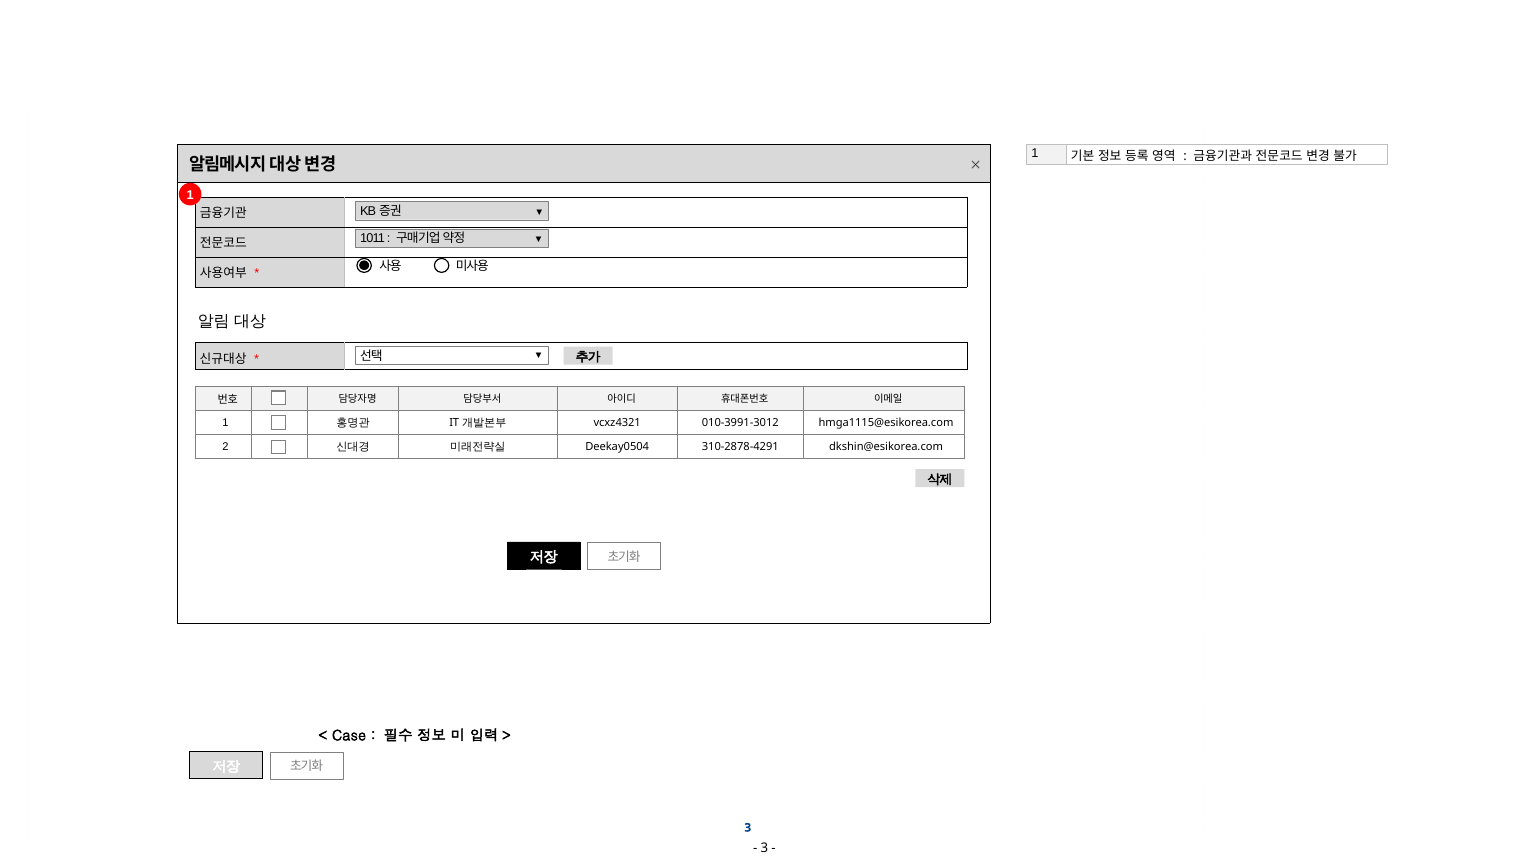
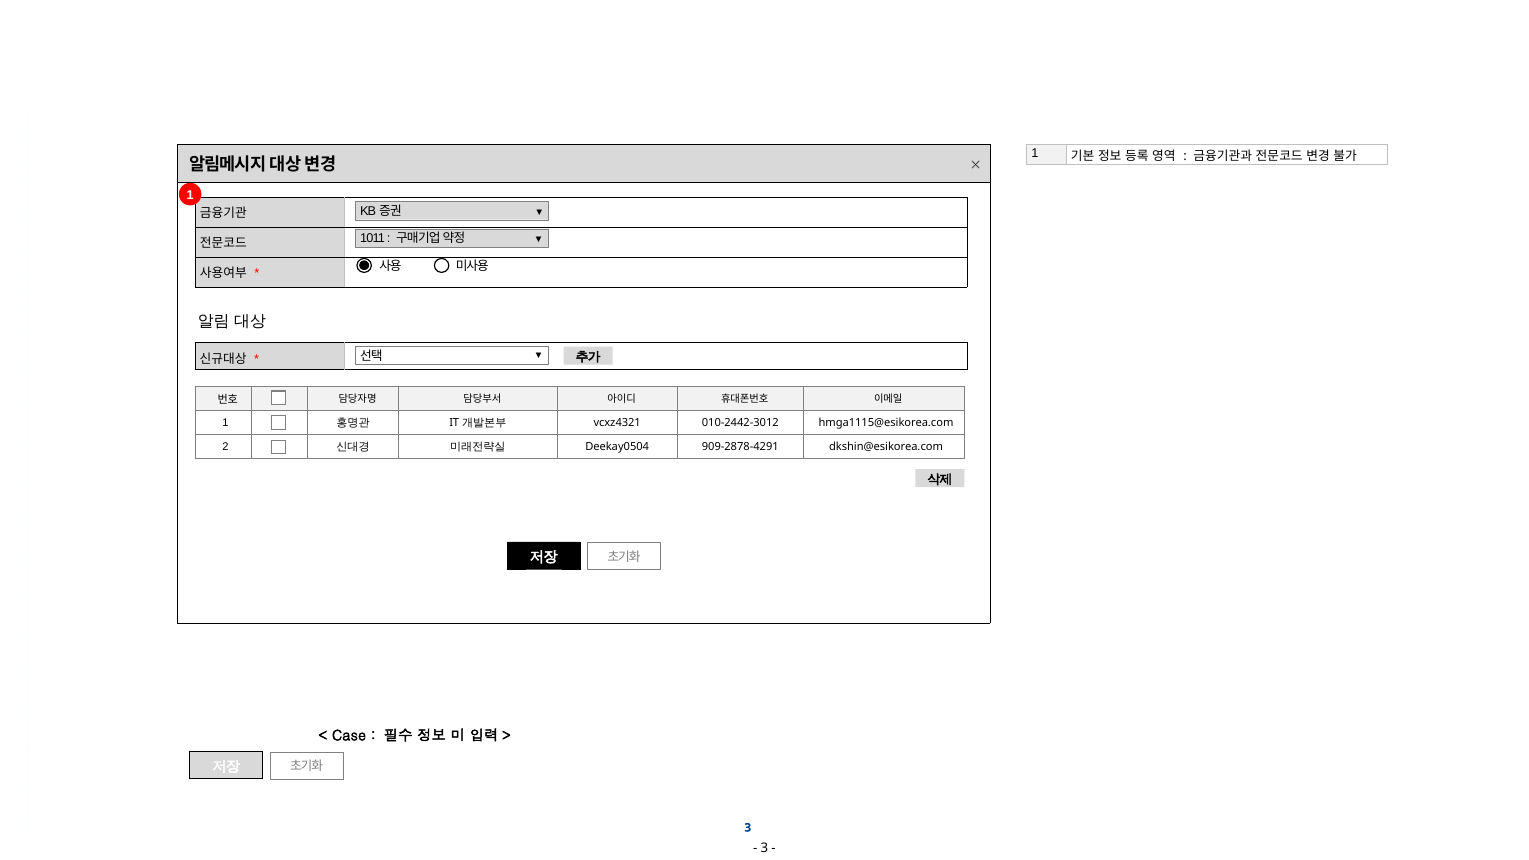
010-3991-3012: 010-3991-3012 -> 010-2442-3012
310-2878-4291: 310-2878-4291 -> 909-2878-4291
